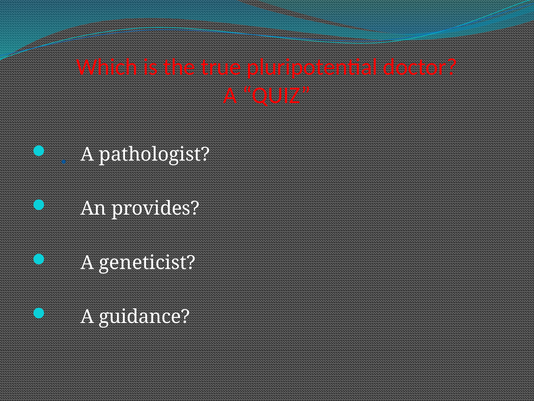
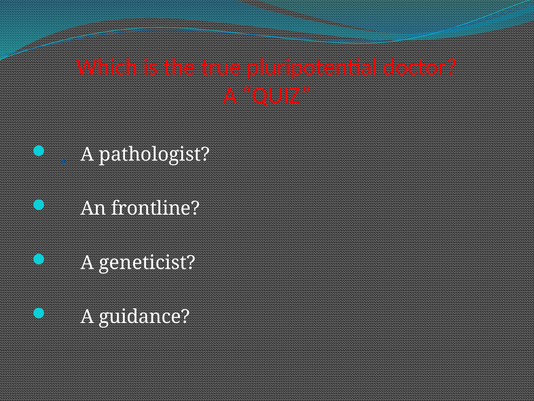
provides: provides -> frontline
